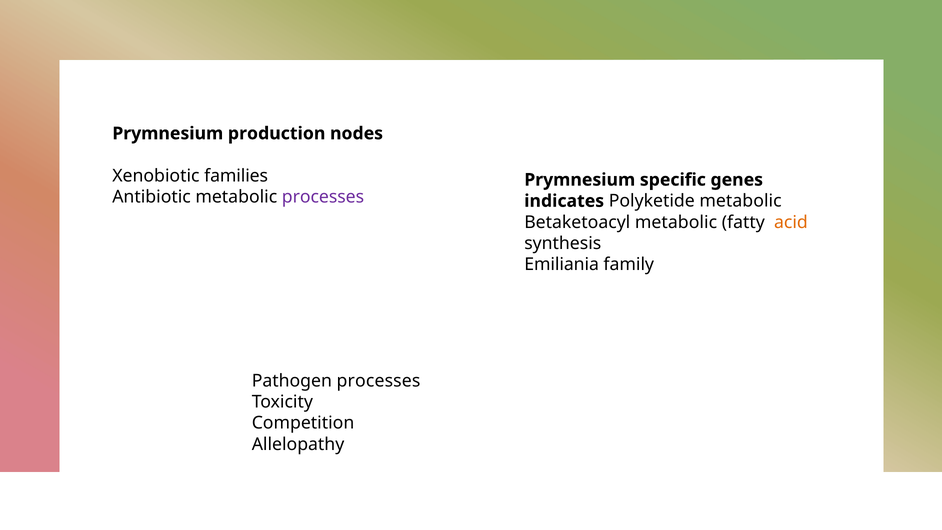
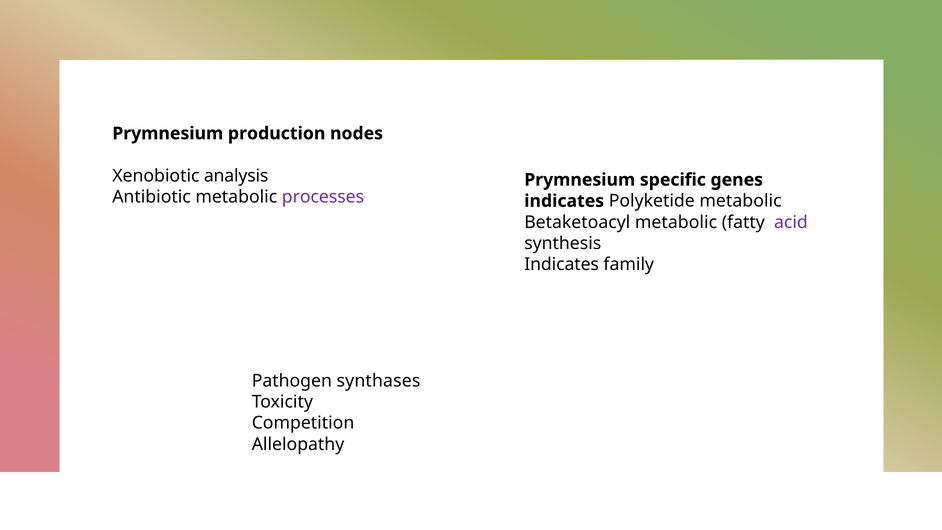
families: families -> analysis
acid colour: orange -> purple
Emiliania at (562, 265): Emiliania -> Indicates
Pathogen processes: processes -> synthases
